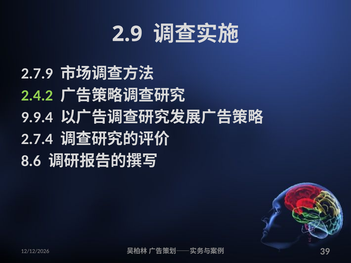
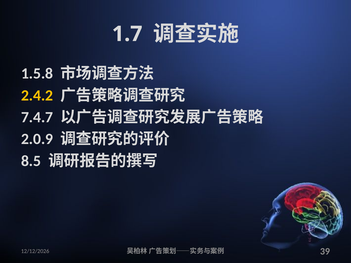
2.9: 2.9 -> 1.7
2.7.9: 2.7.9 -> 1.5.8
2.4.2 colour: light green -> yellow
9.9.4: 9.9.4 -> 7.4.7
2.7.4: 2.7.4 -> 2.0.9
8.6: 8.6 -> 8.5
